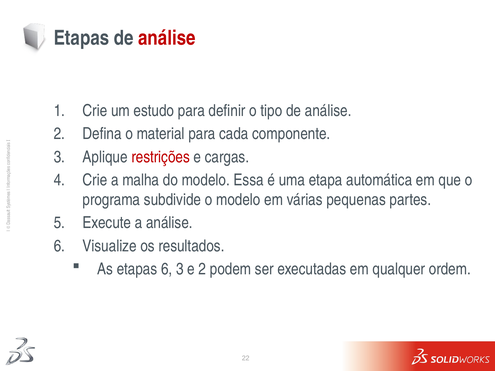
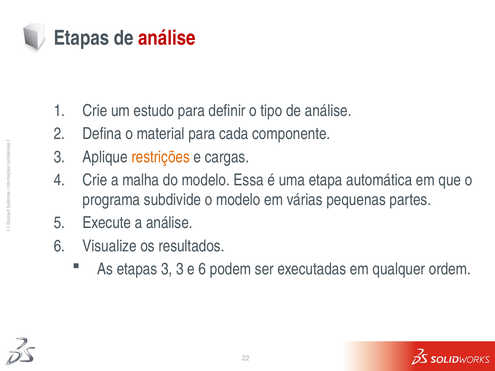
restrições colour: red -> orange
etapas 6: 6 -> 3
e 2: 2 -> 6
